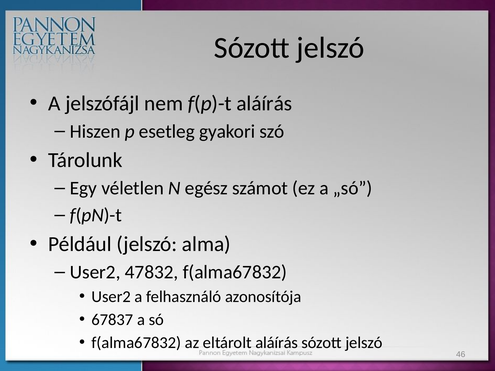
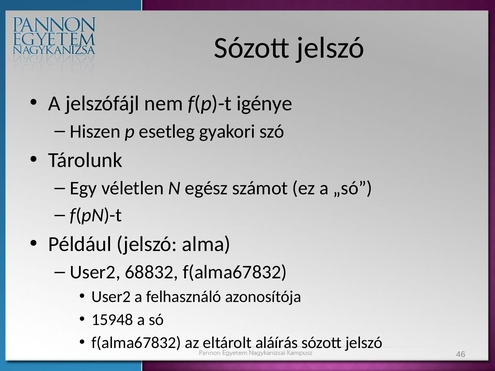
f(p)-t aláírás: aláírás -> igénye
47832: 47832 -> 68832
67837: 67837 -> 15948
